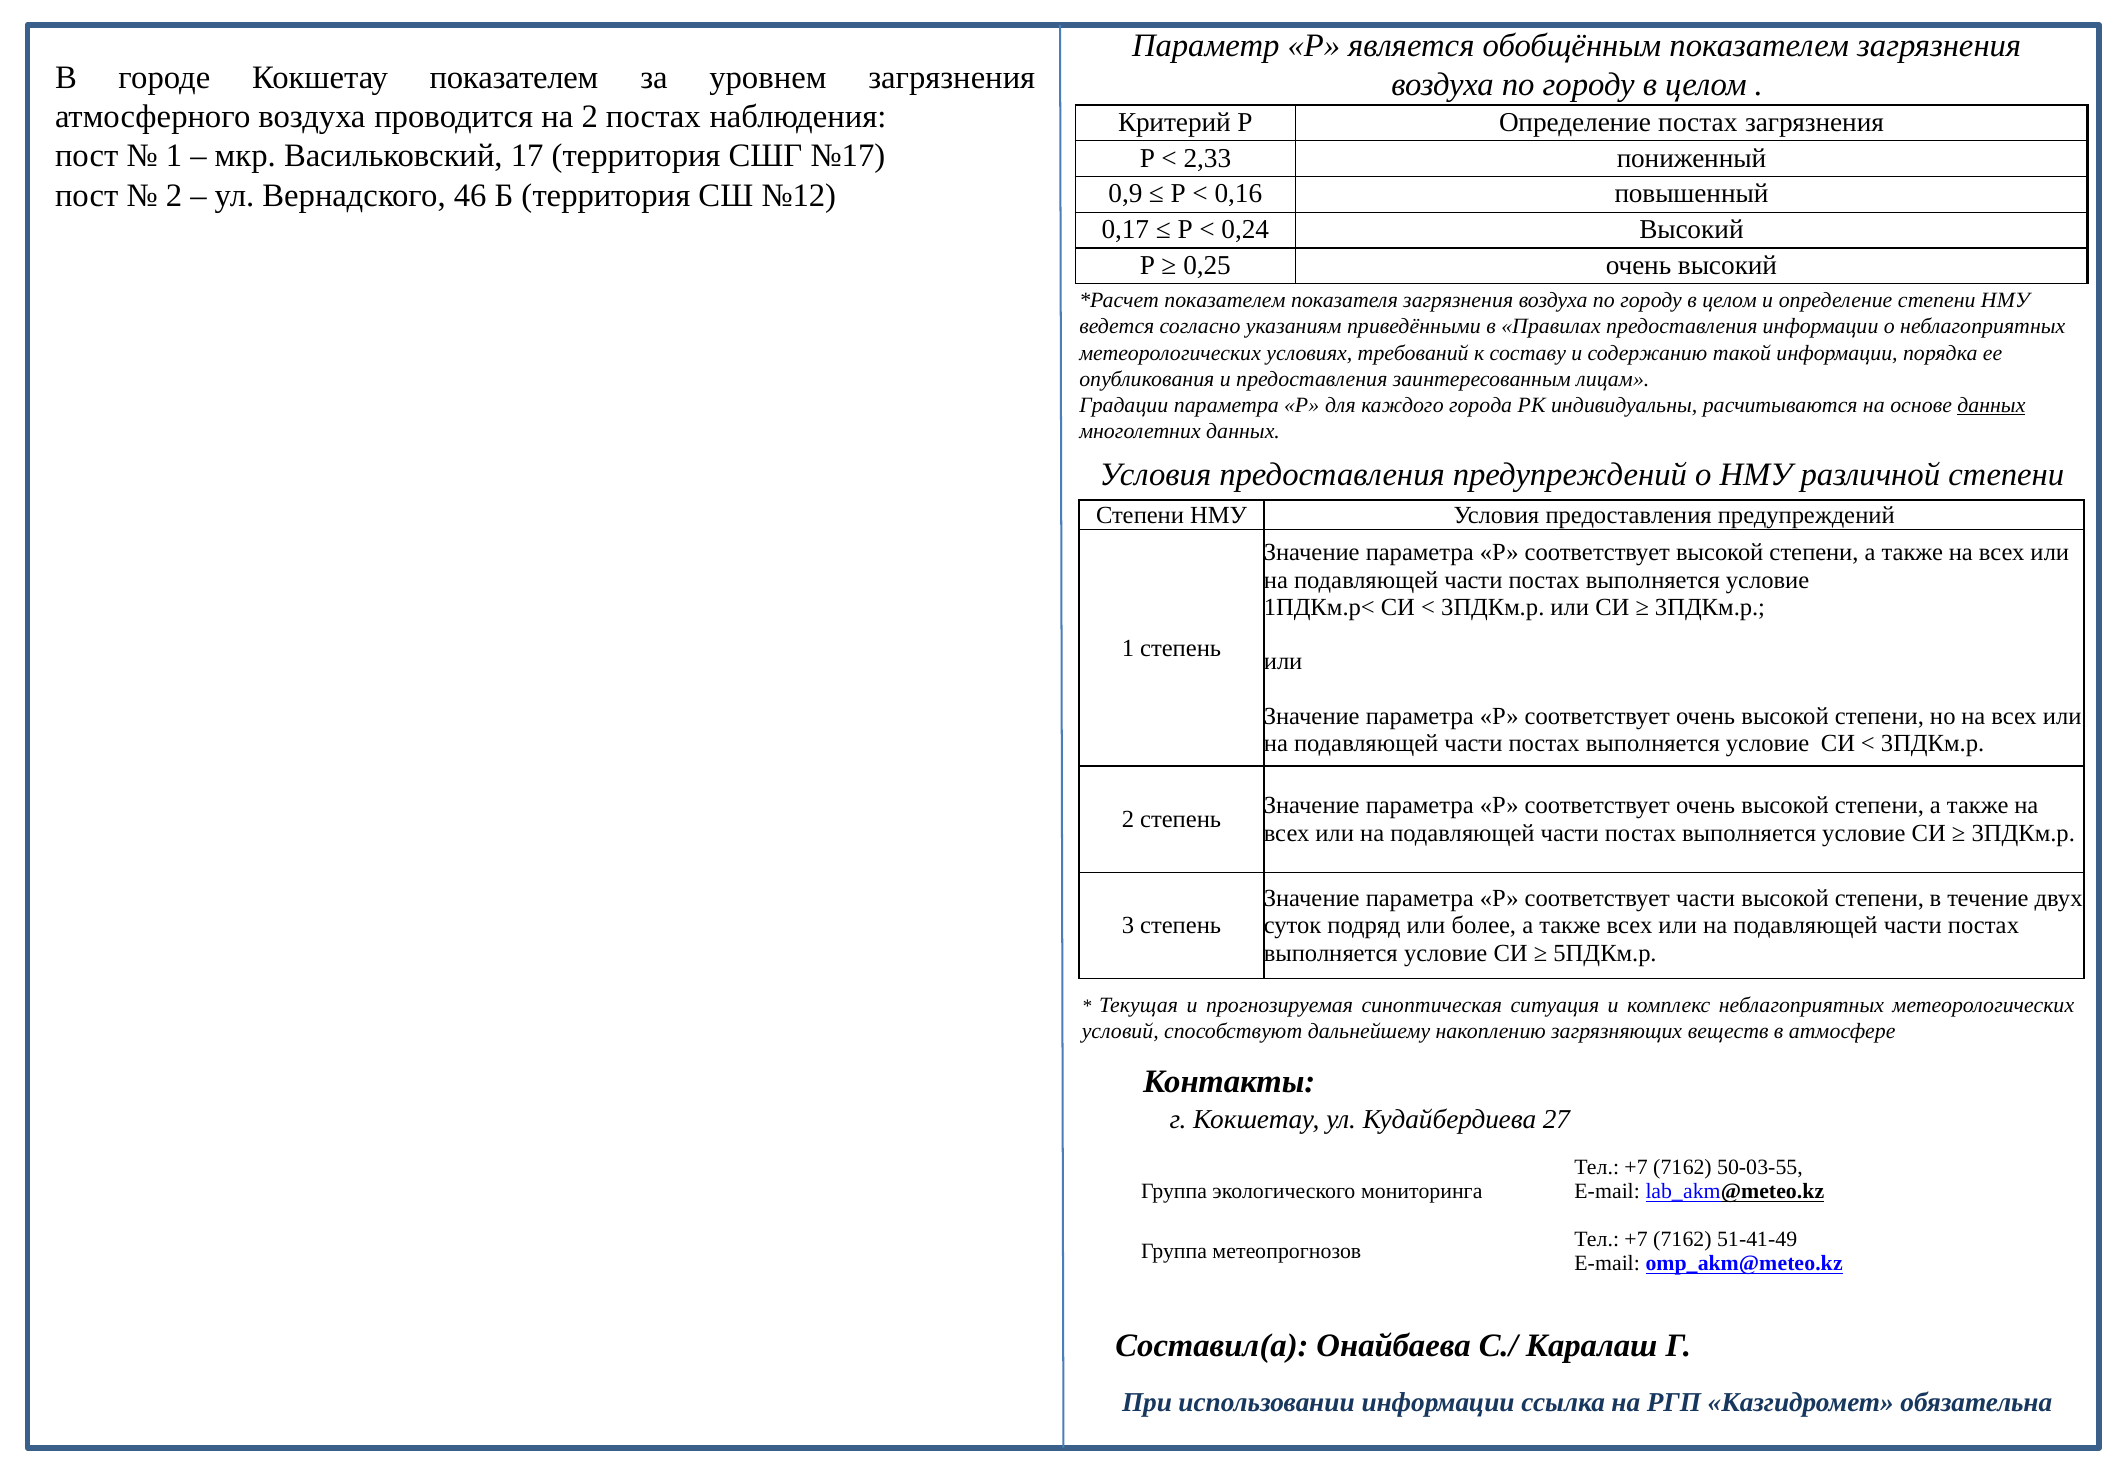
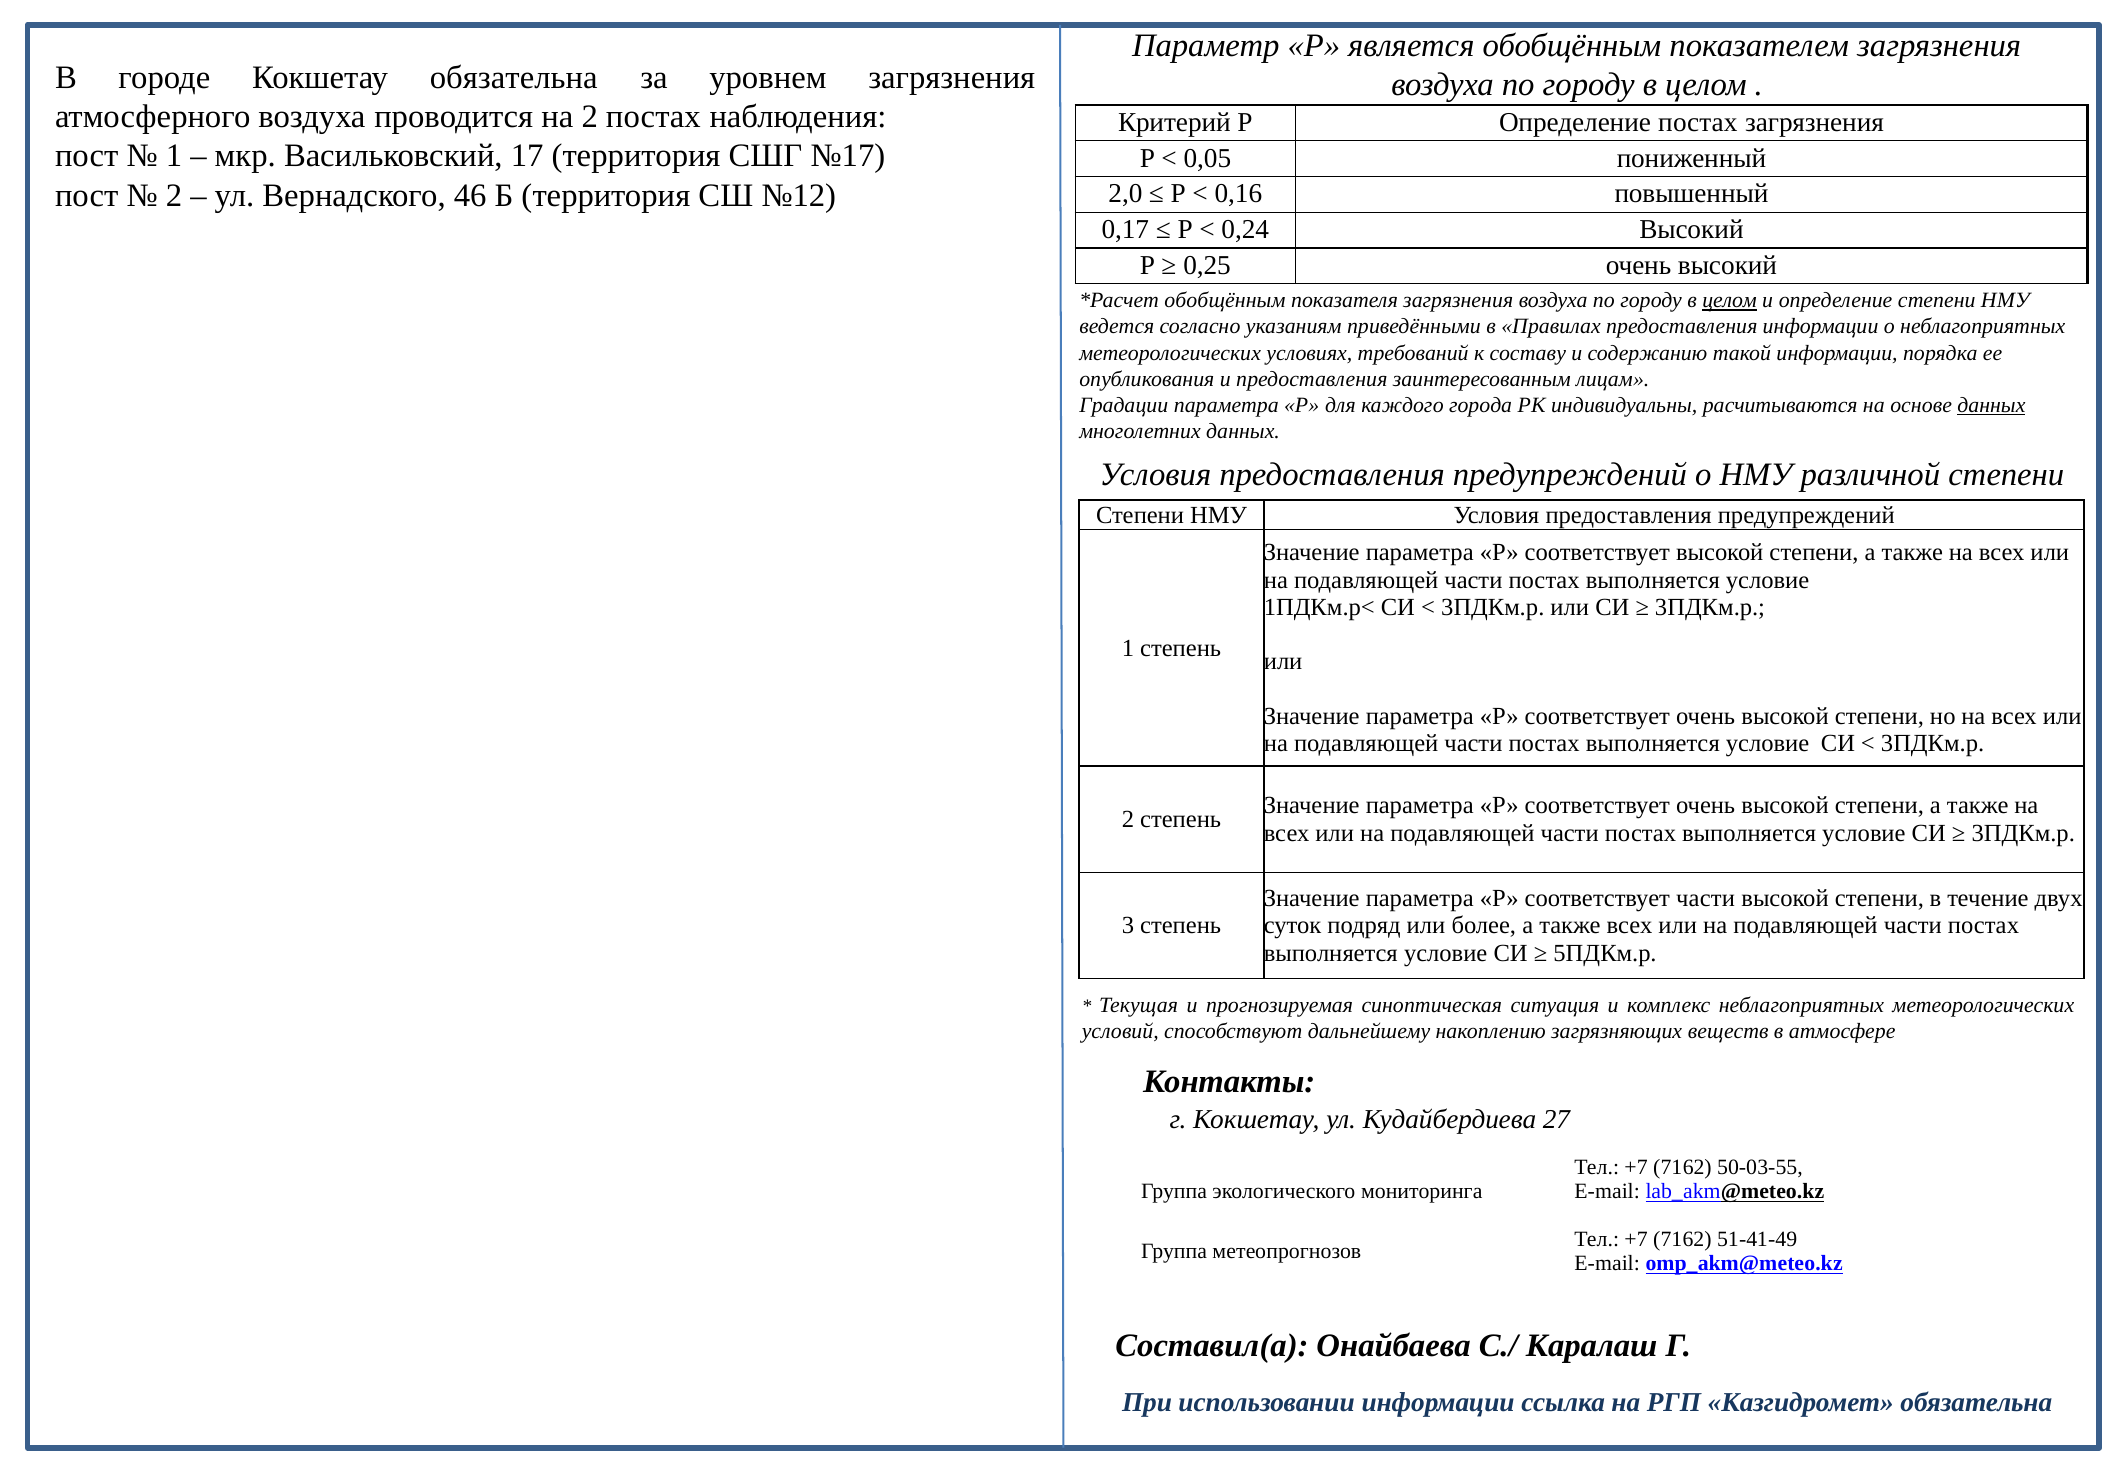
Кокшетау показателем: показателем -> обязательна
2,33: 2,33 -> 0,05
0,9: 0,9 -> 2,0
показателем at (1225, 300): показателем -> обобщённым
целом at (1730, 300) underline: none -> present
